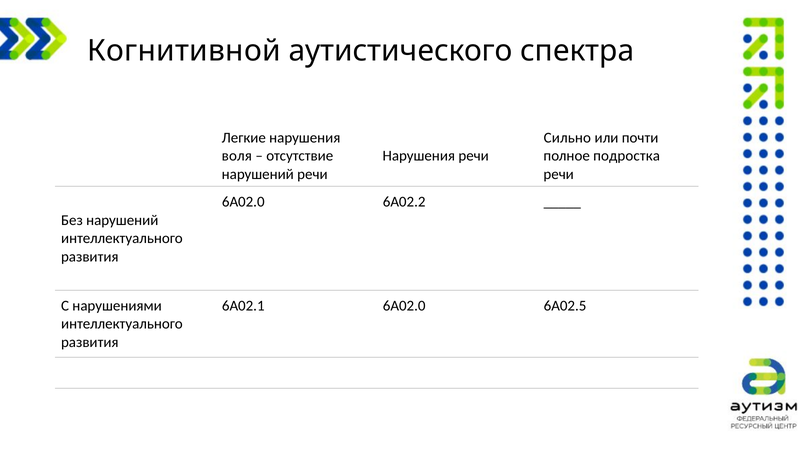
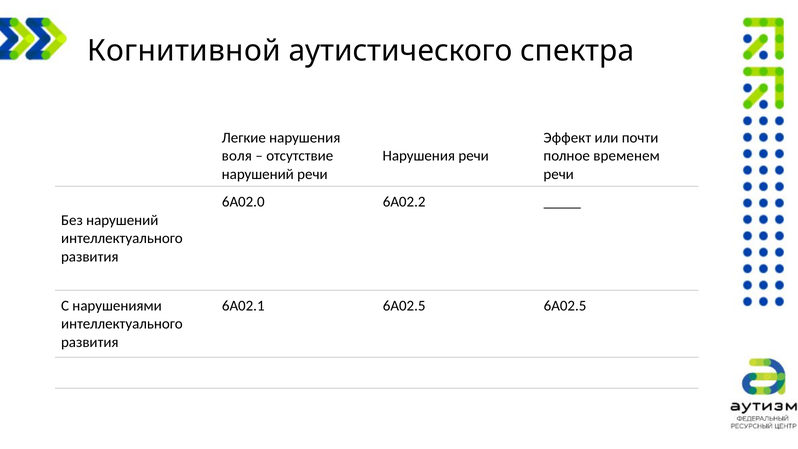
Сильно: Сильно -> Эффект
подростка: подростка -> временем
6A02.1 6A02.0: 6A02.0 -> 6A02.5
